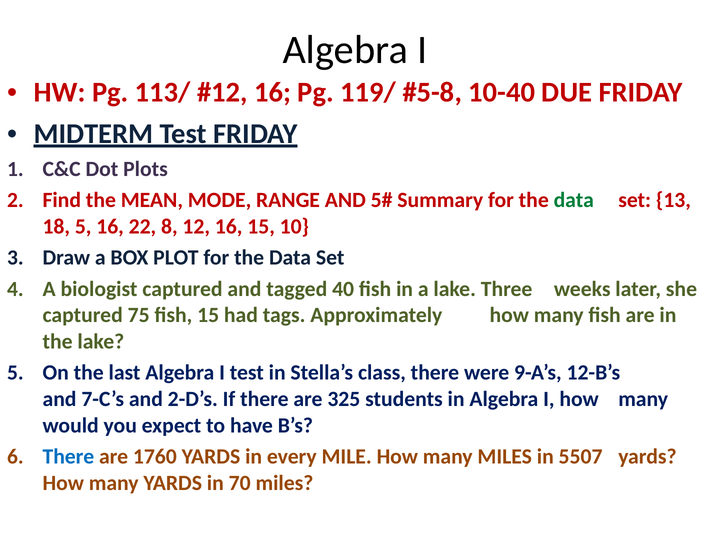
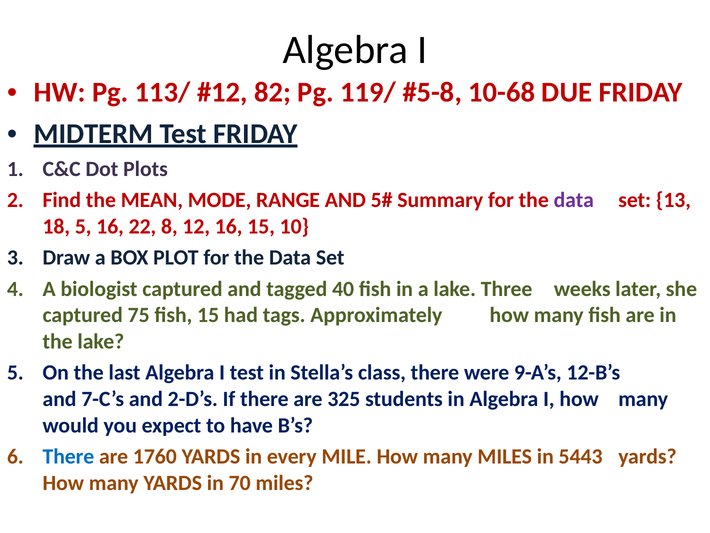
16 at (273, 92): 16 -> 82
10-40: 10-40 -> 10-68
data at (574, 200) colour: green -> purple
5507: 5507 -> 5443
